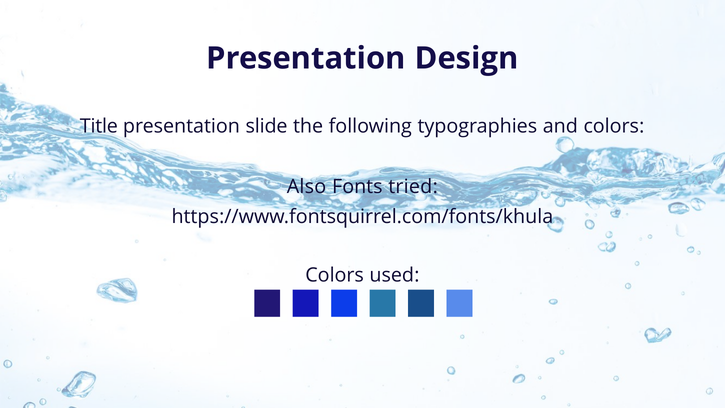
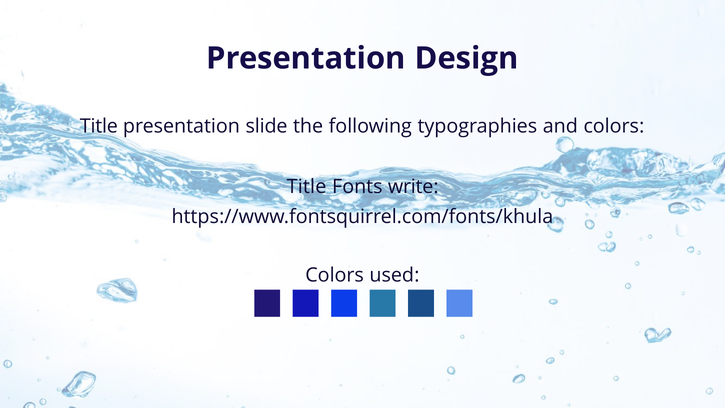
Also at (306, 186): Also -> Title
tried: tried -> write
